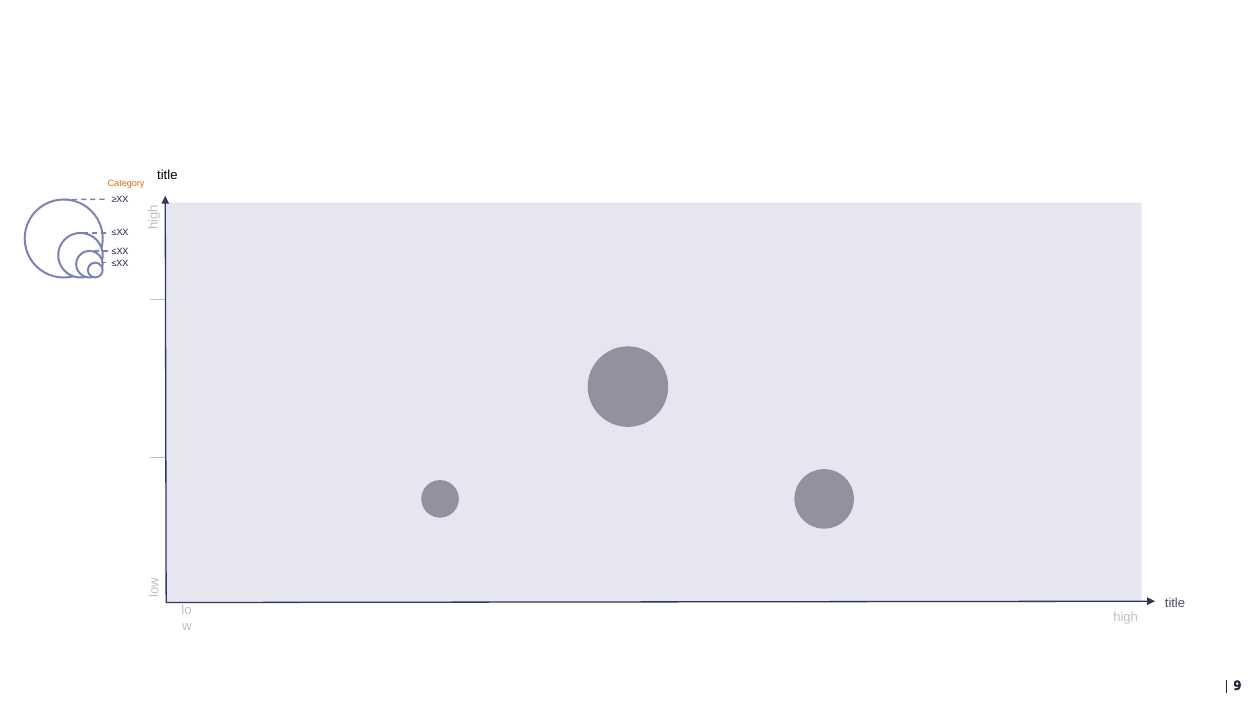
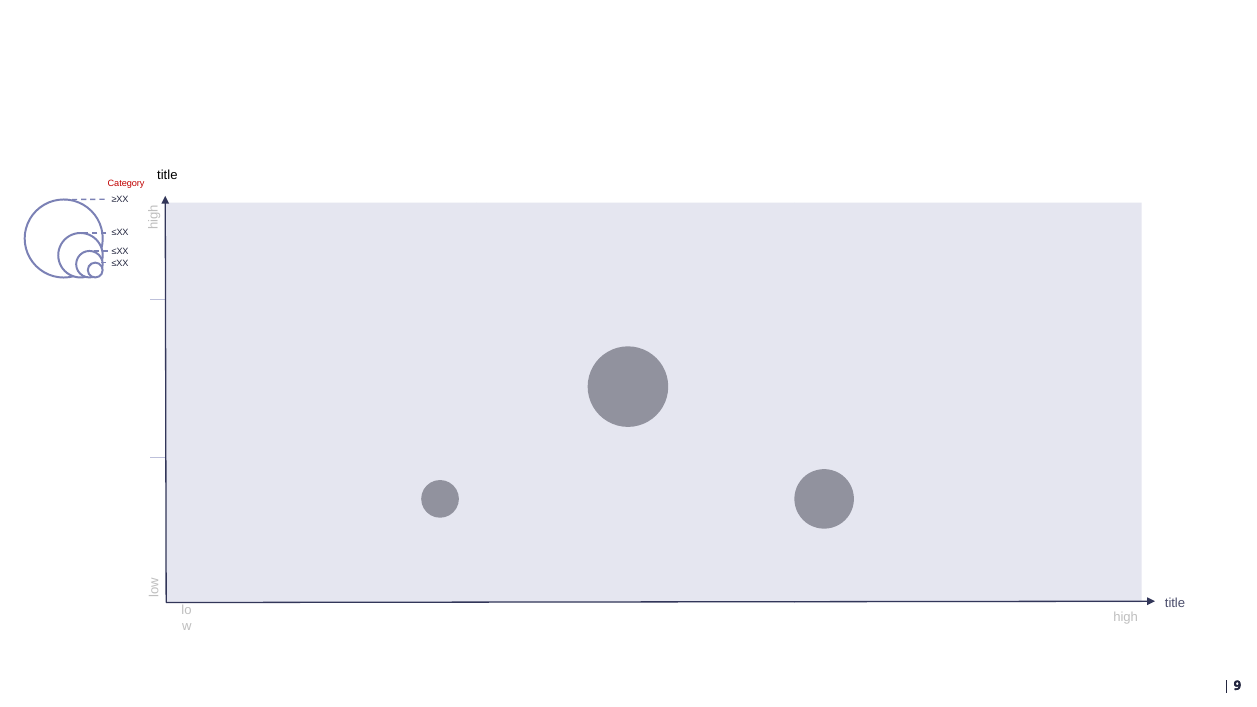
Category colour: orange -> red
